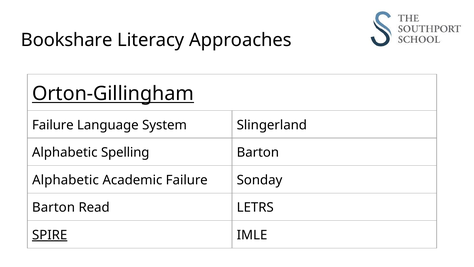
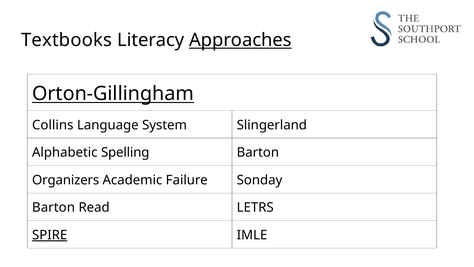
Bookshare: Bookshare -> Textbooks
Approaches underline: none -> present
Failure at (53, 125): Failure -> Collins
Alphabetic at (66, 180): Alphabetic -> Organizers
